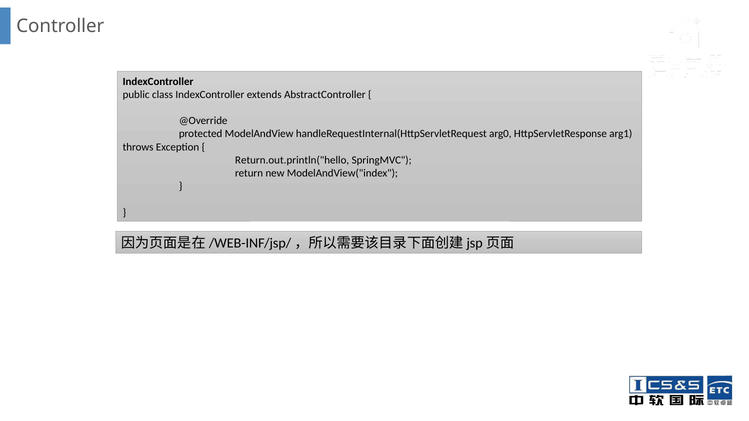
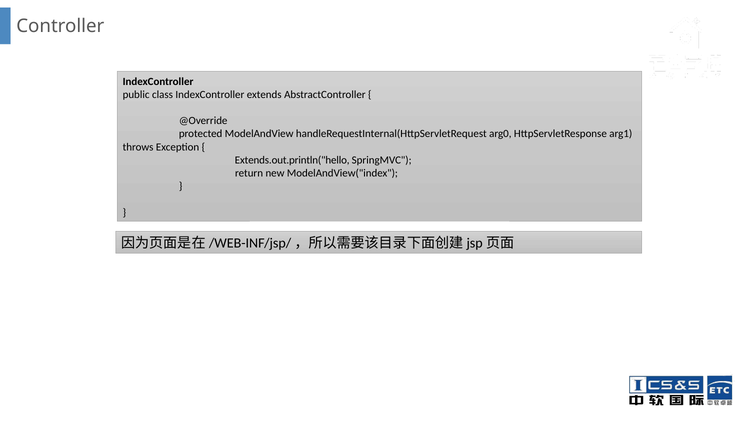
Return.out.println("hello: Return.out.println("hello -> Extends.out.println("hello
